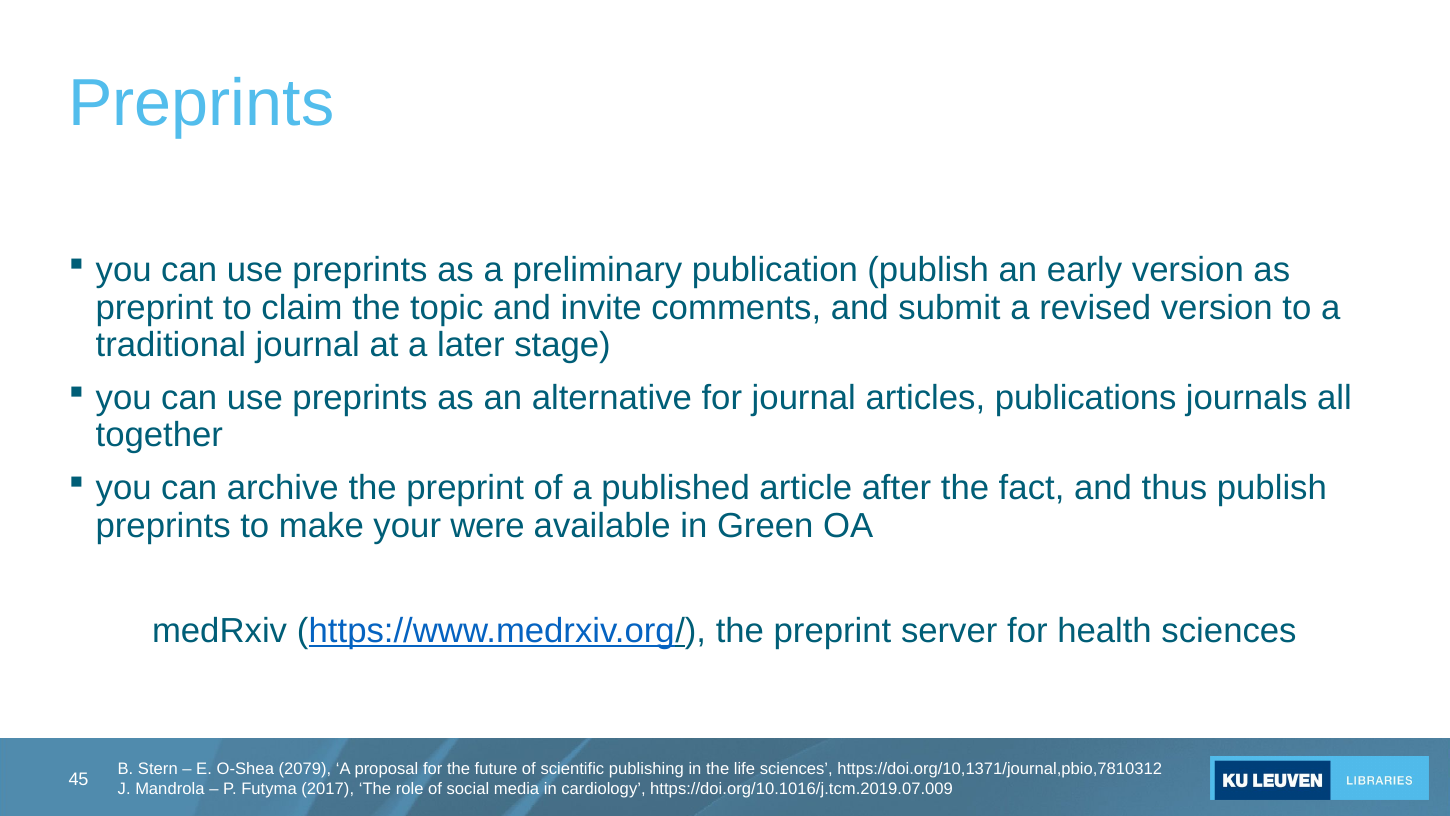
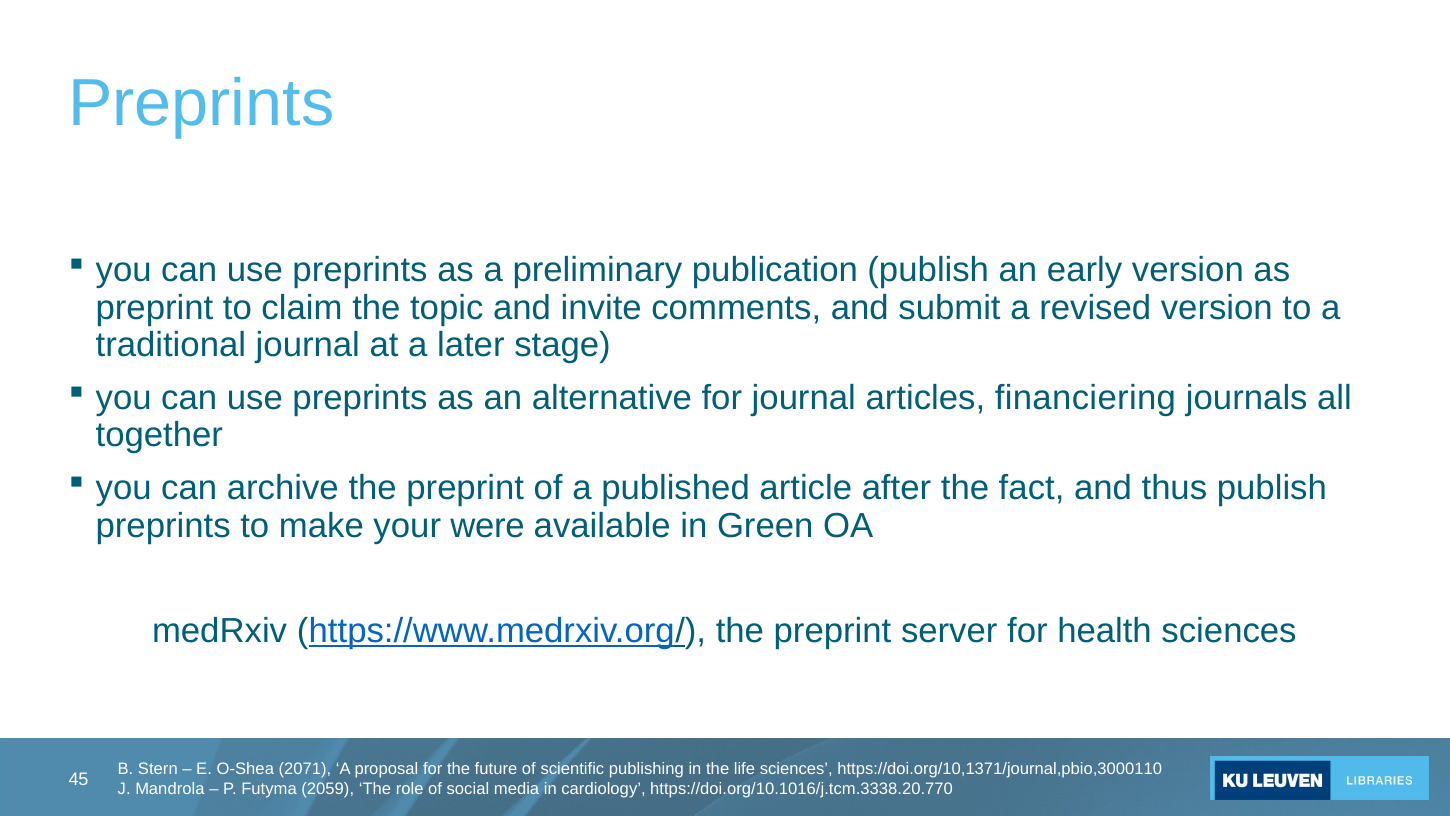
publications: publications -> financiering
2079: 2079 -> 2071
https://doi.org/10,1371/journal,pbio,7810312: https://doi.org/10,1371/journal,pbio,7810312 -> https://doi.org/10,1371/journal,pbio,3000110
2017: 2017 -> 2059
https://doi.org/10.1016/j.tcm.2019.07.009: https://doi.org/10.1016/j.tcm.2019.07.009 -> https://doi.org/10.1016/j.tcm.3338.20.770
